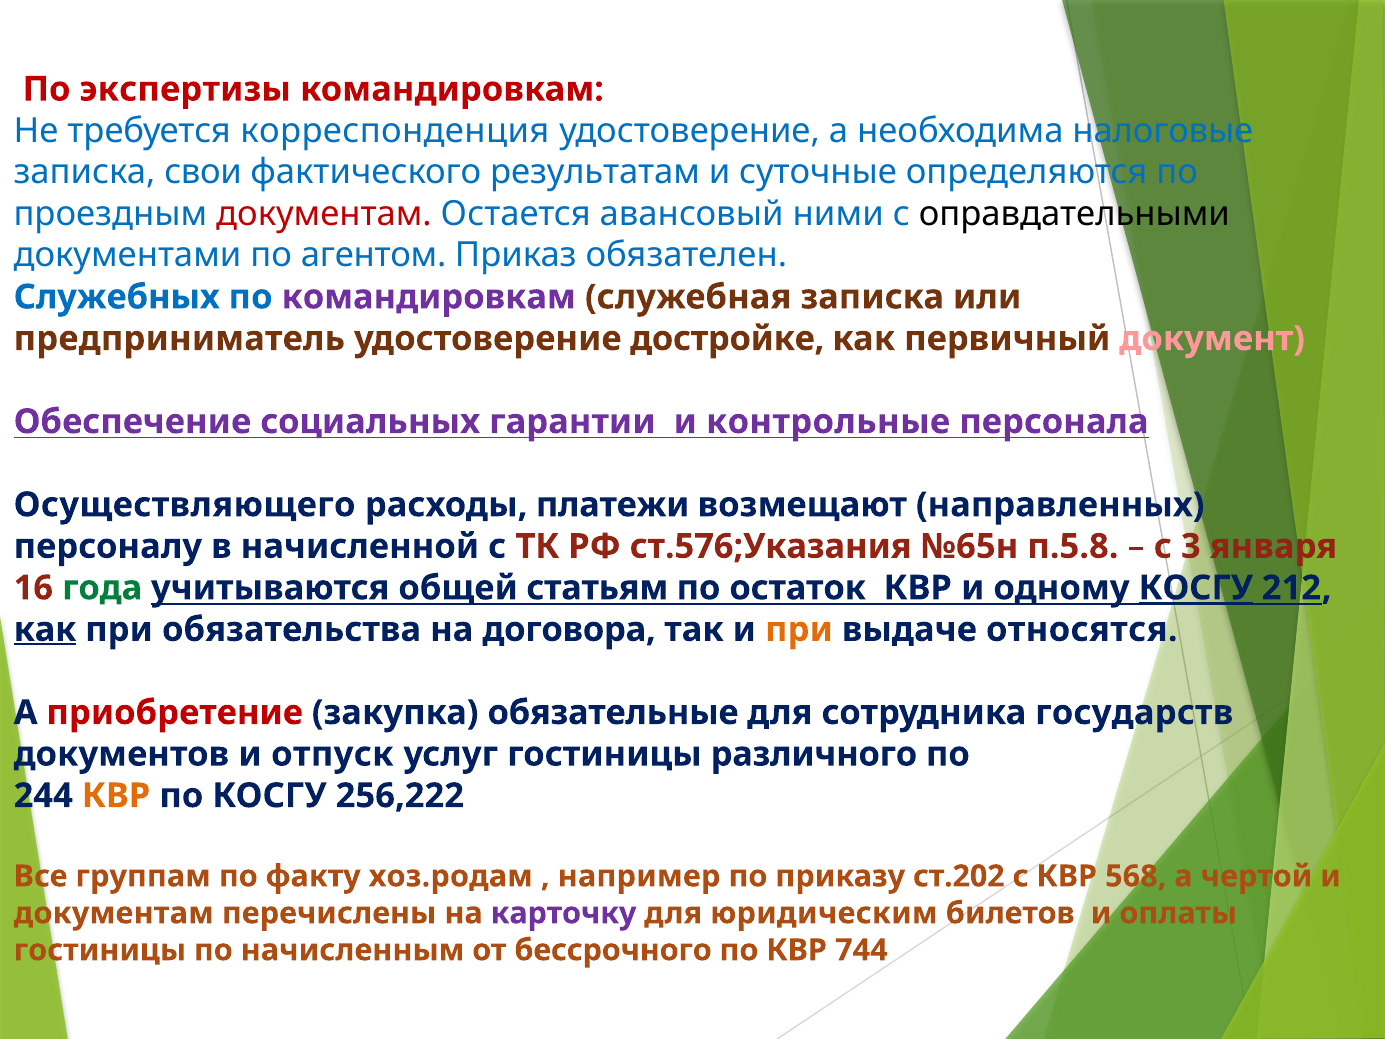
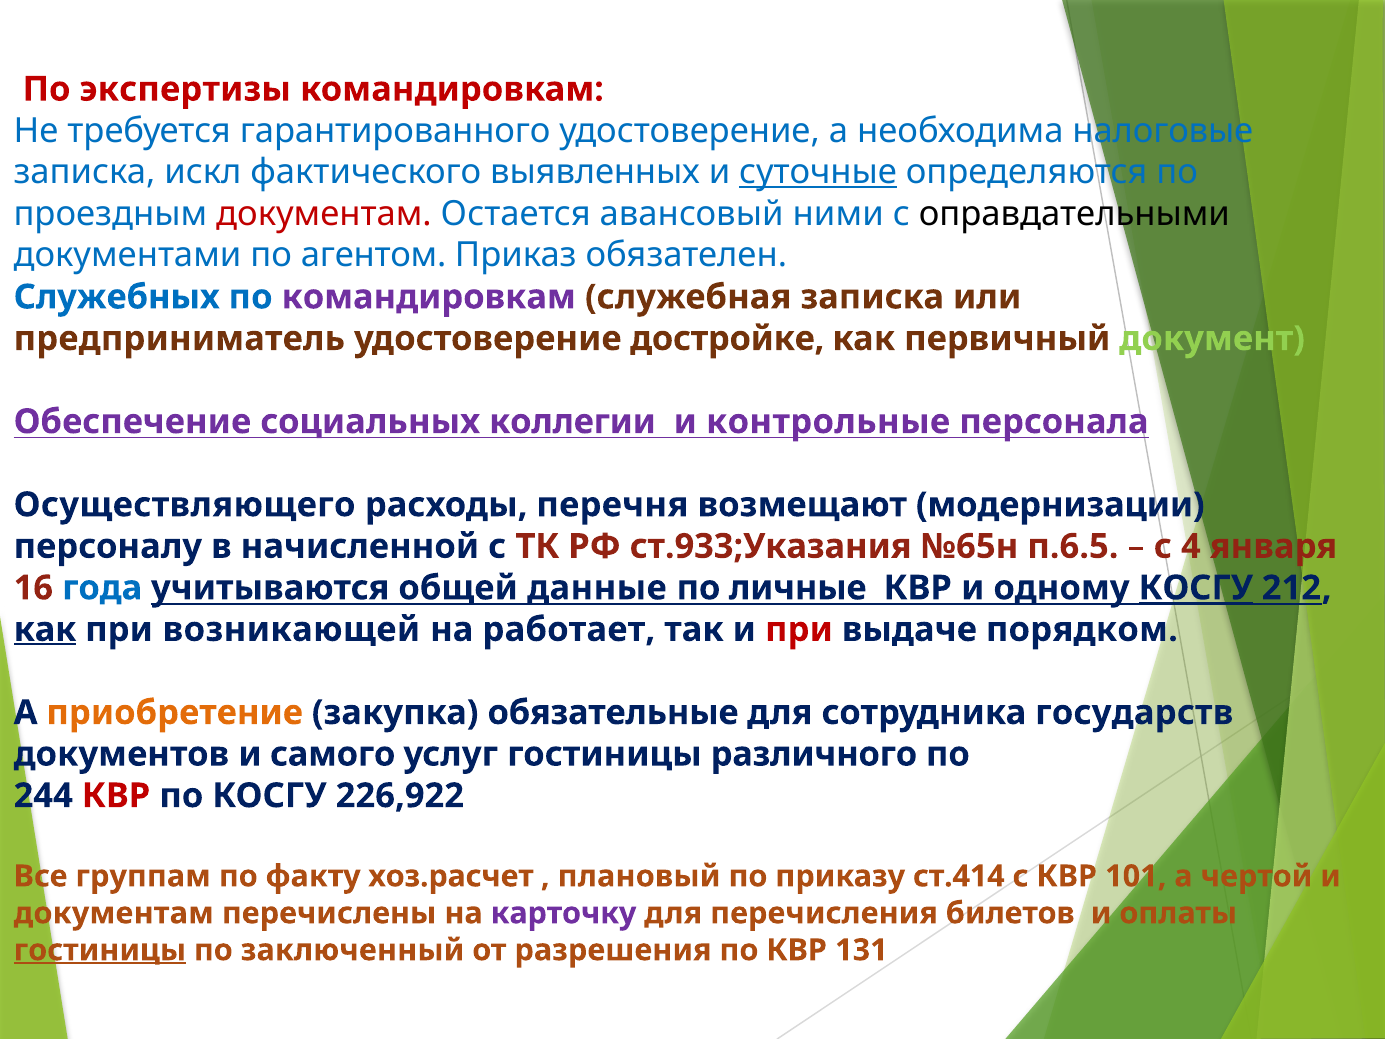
корреспонденция: корреспонденция -> гарантированного
свои: свои -> искл
результатам: результатам -> выявленных
суточные underline: none -> present
документ colour: pink -> light green
гарантии: гарантии -> коллегии
платежи: платежи -> перечня
направленных: направленных -> модернизации
ст.576;Указания: ст.576;Указания -> ст.933;Указания
п.5.8: п.5.8 -> п.6.5
3: 3 -> 4
года colour: green -> blue
статьям: статьям -> данные
остаток: остаток -> личные
обязательства: обязательства -> возникающей
договора: договора -> работает
при at (799, 629) colour: orange -> red
относятся: относятся -> порядком
приобретение colour: red -> orange
отпуск: отпуск -> самого
КВР at (116, 796) colour: orange -> red
256,222: 256,222 -> 226,922
хоз.родам: хоз.родам -> хоз.расчет
например: например -> плановый
ст.202: ст.202 -> ст.414
568: 568 -> 101
юридическим: юридическим -> перечисления
гостиницы at (100, 950) underline: none -> present
начисленным: начисленным -> заключенный
бессрочного: бессрочного -> разрешения
744: 744 -> 131
